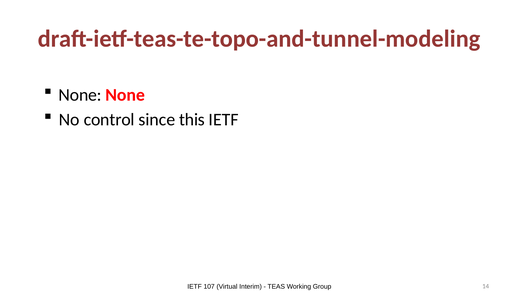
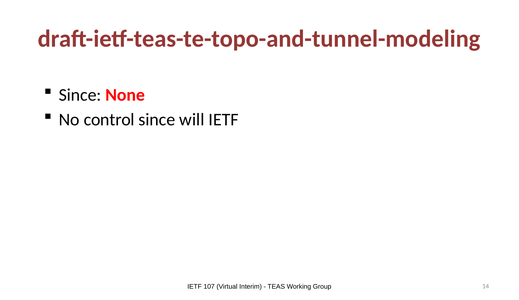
None at (80, 95): None -> Since
this: this -> will
